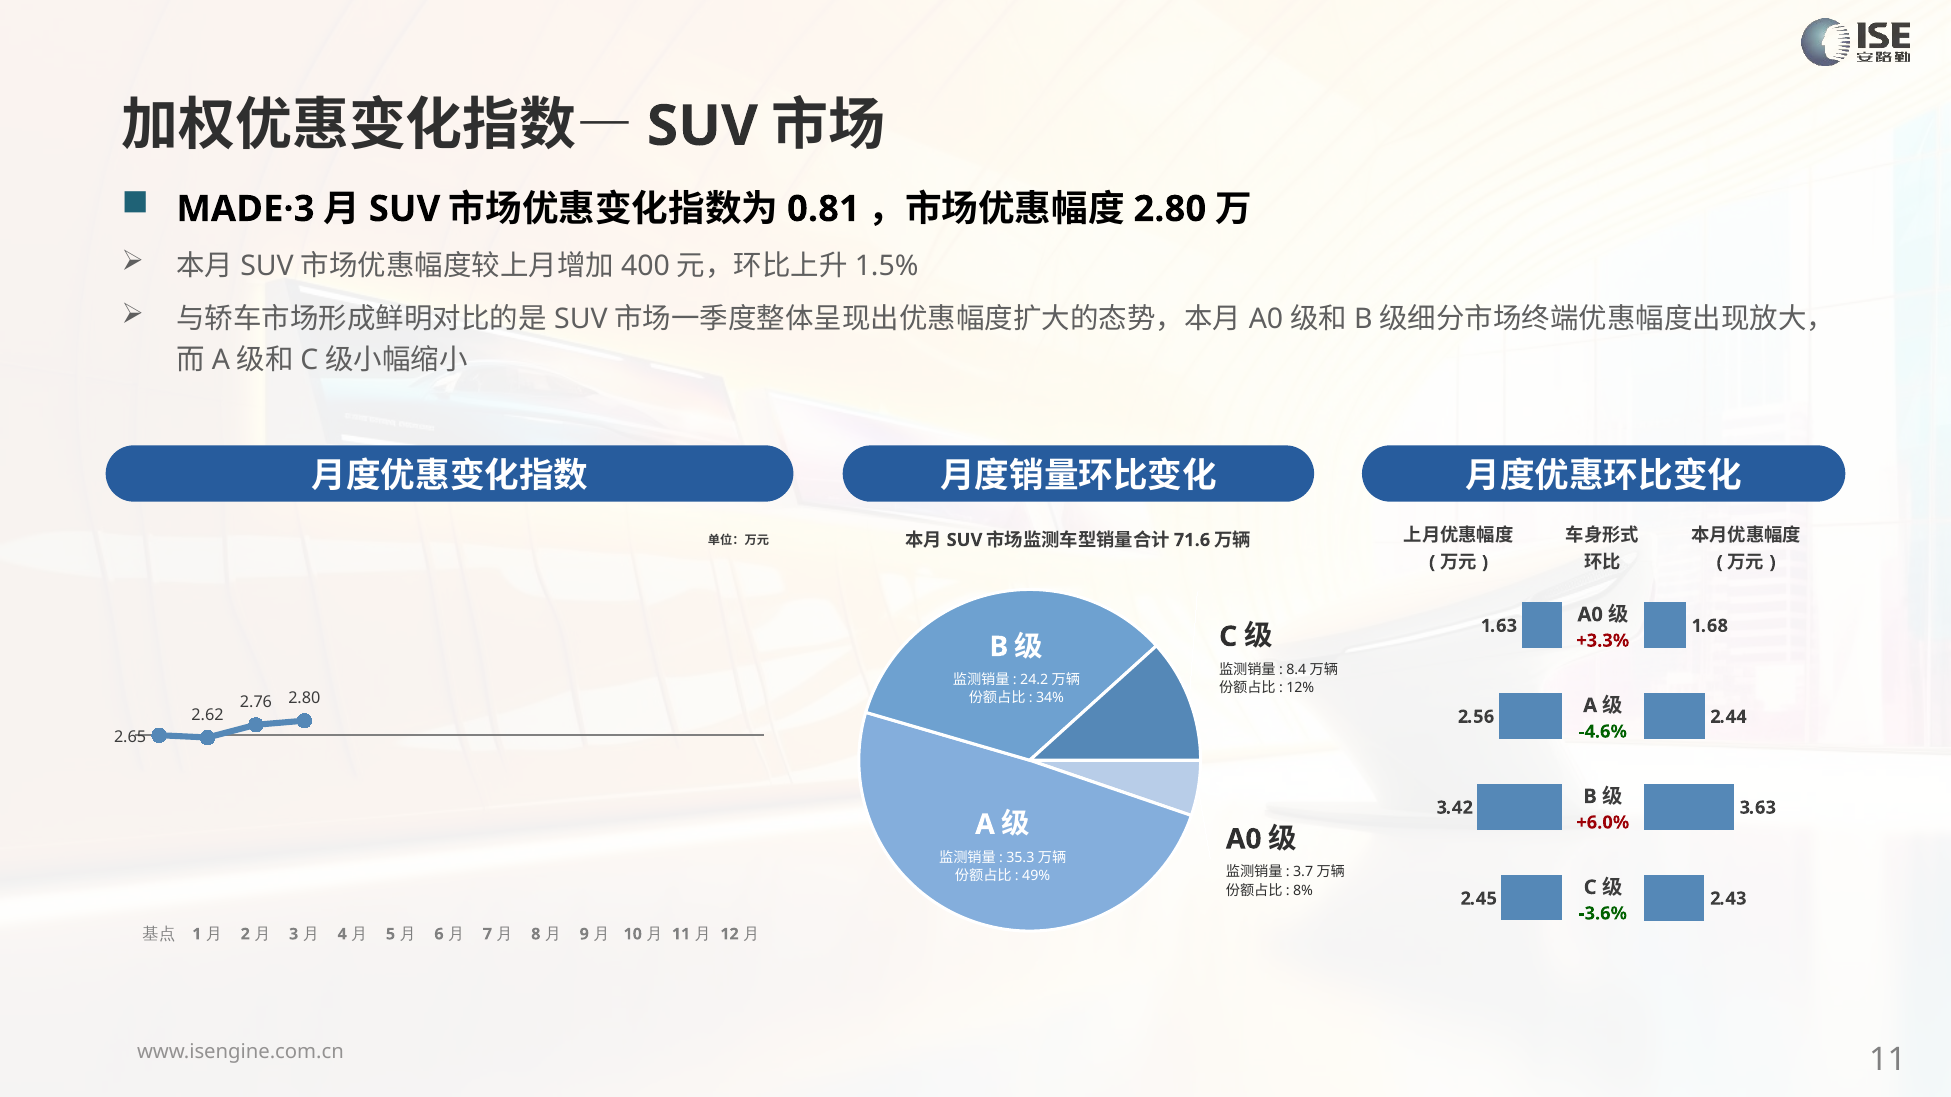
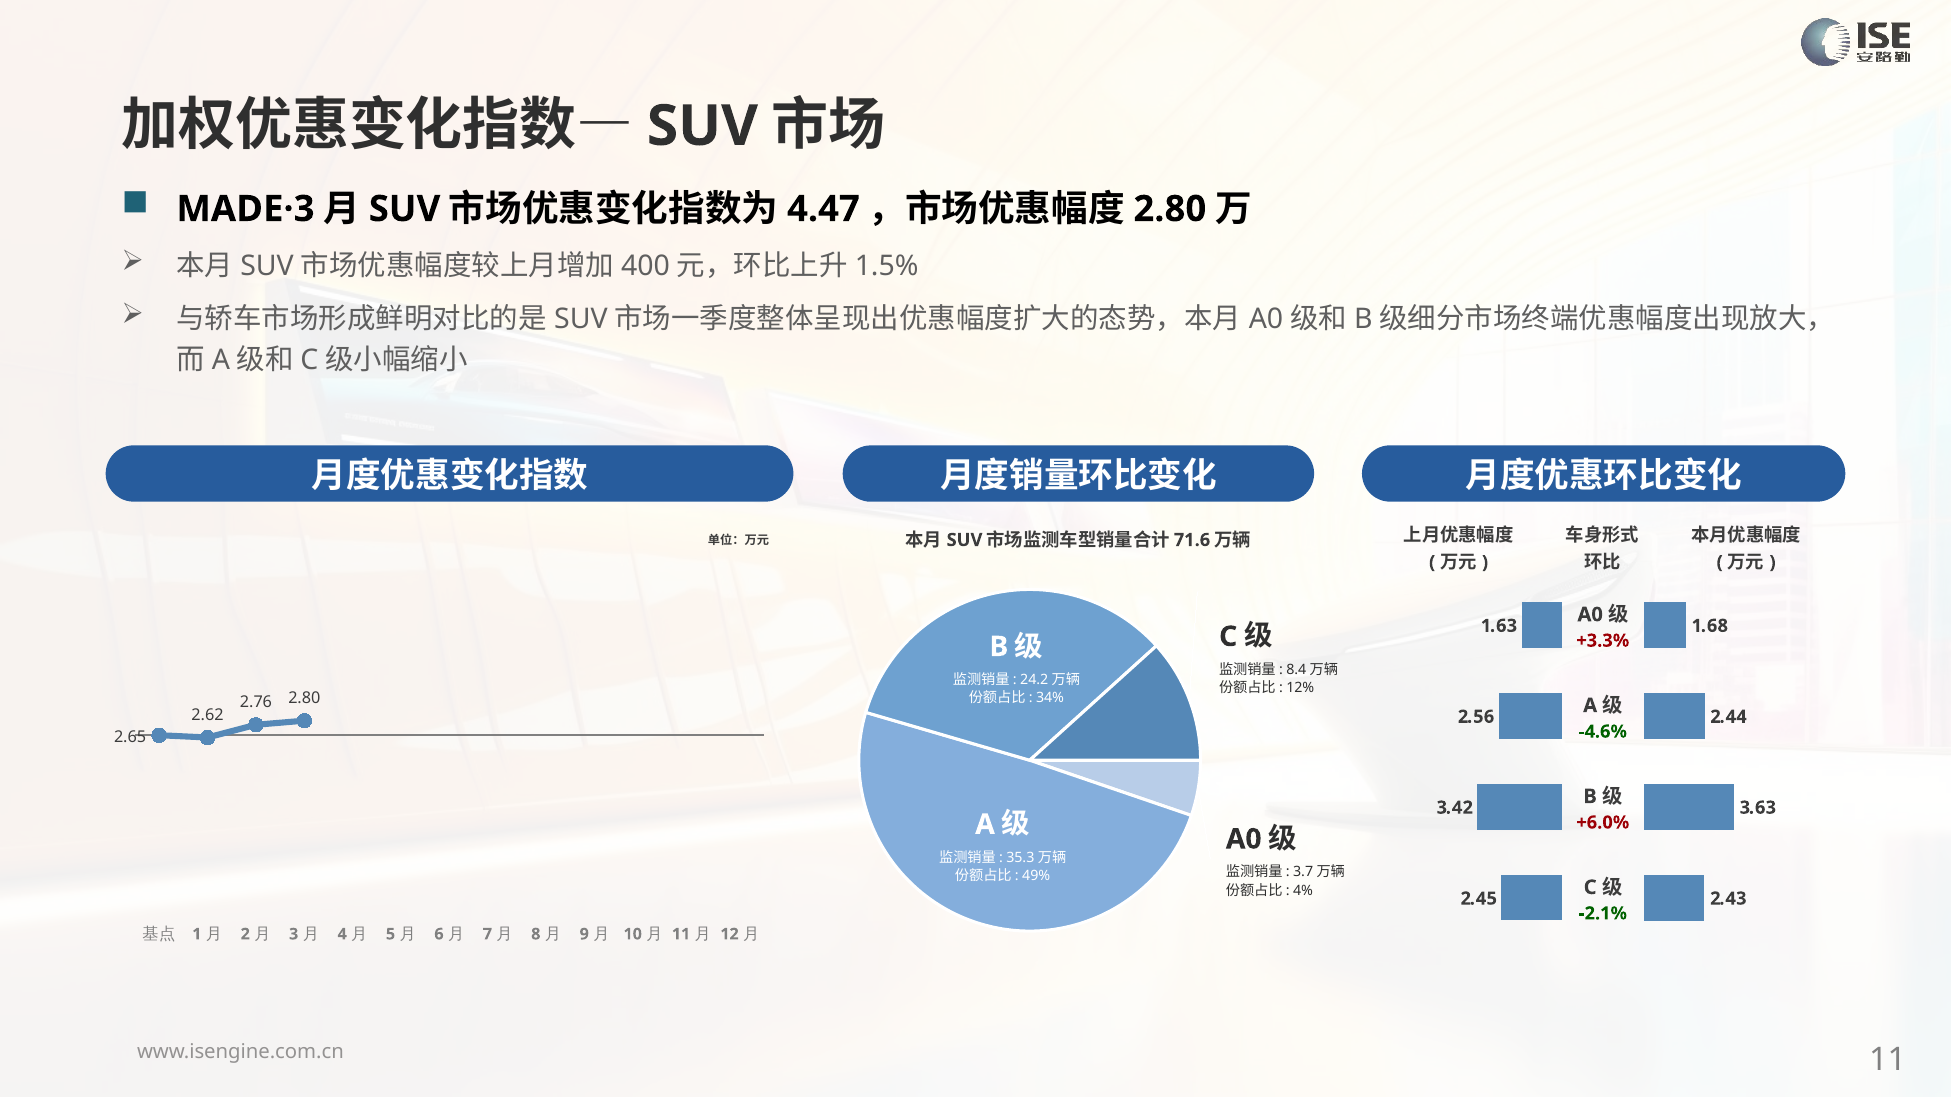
0.81: 0.81 -> 4.47
8%: 8% -> 4%
-3.6%: -3.6% -> -2.1%
